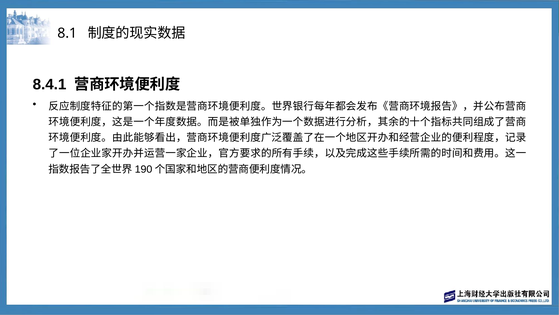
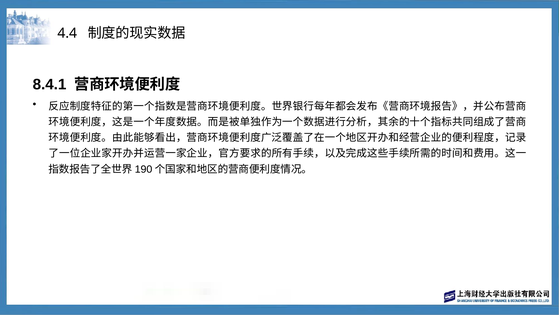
8.1: 8.1 -> 4.4
